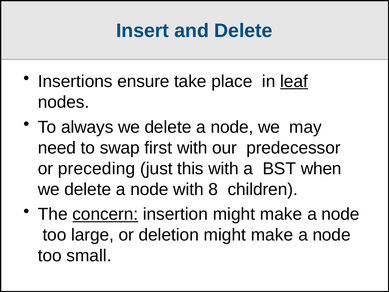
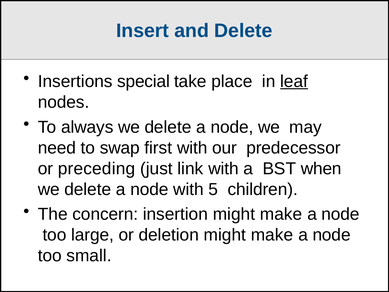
ensure: ensure -> special
this: this -> link
8: 8 -> 5
concern underline: present -> none
